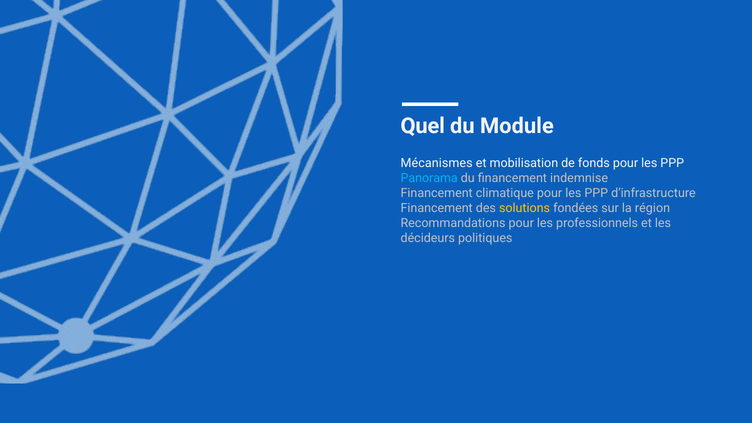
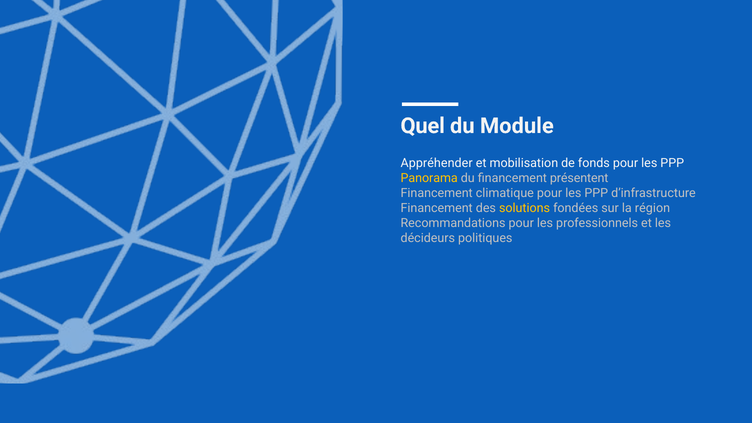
Mécanismes: Mécanismes -> Appréhender
Panorama colour: light blue -> yellow
indemnise: indemnise -> présentent
